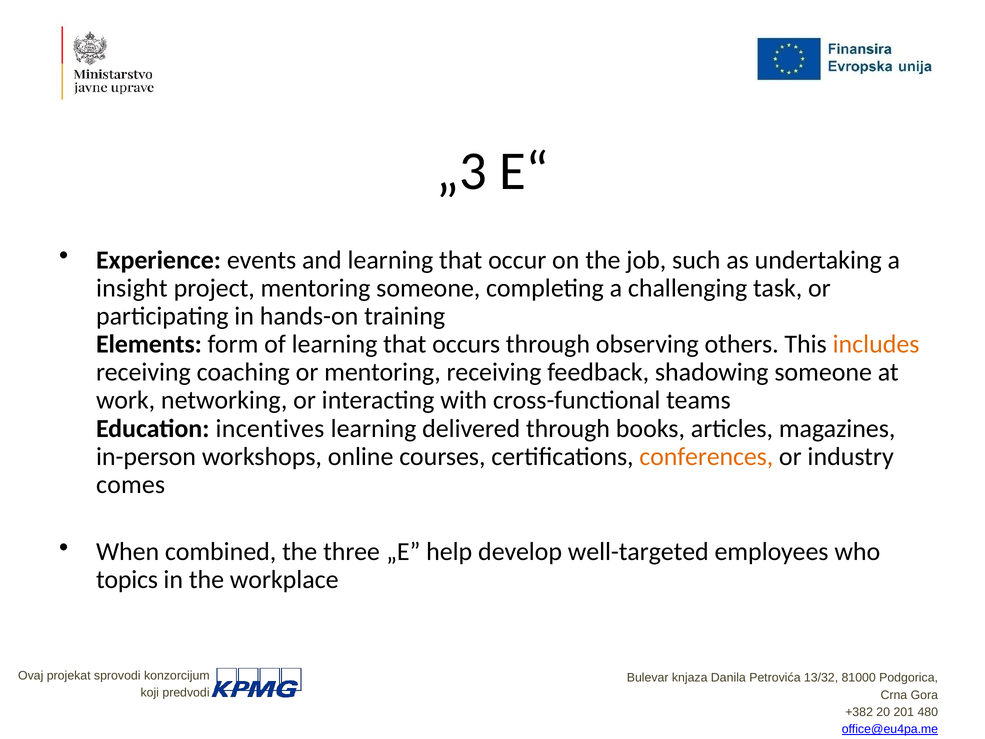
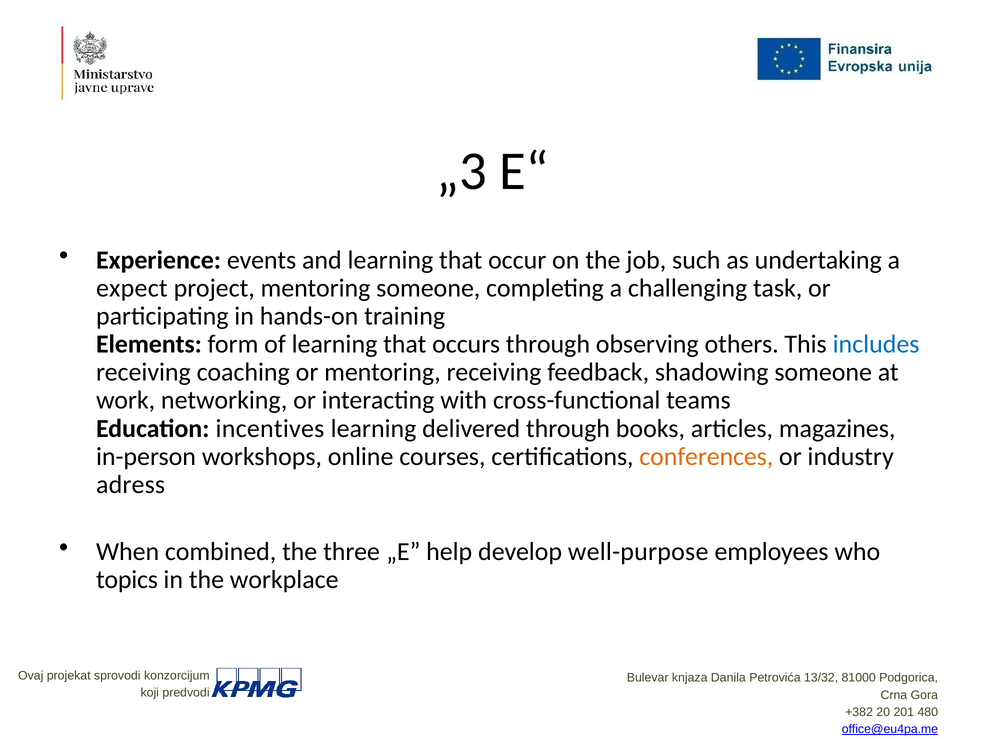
insight: insight -> expect
includes colour: orange -> blue
comes: comes -> adress
well-targeted: well-targeted -> well-purpose
